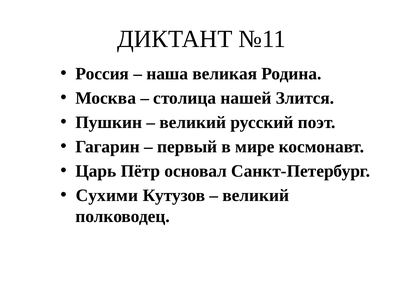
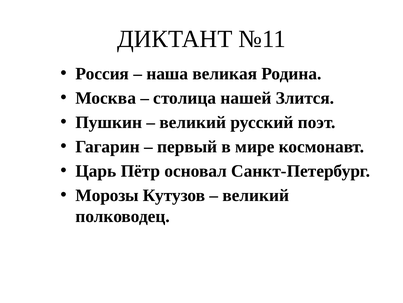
Сухими: Сухими -> Морозы
